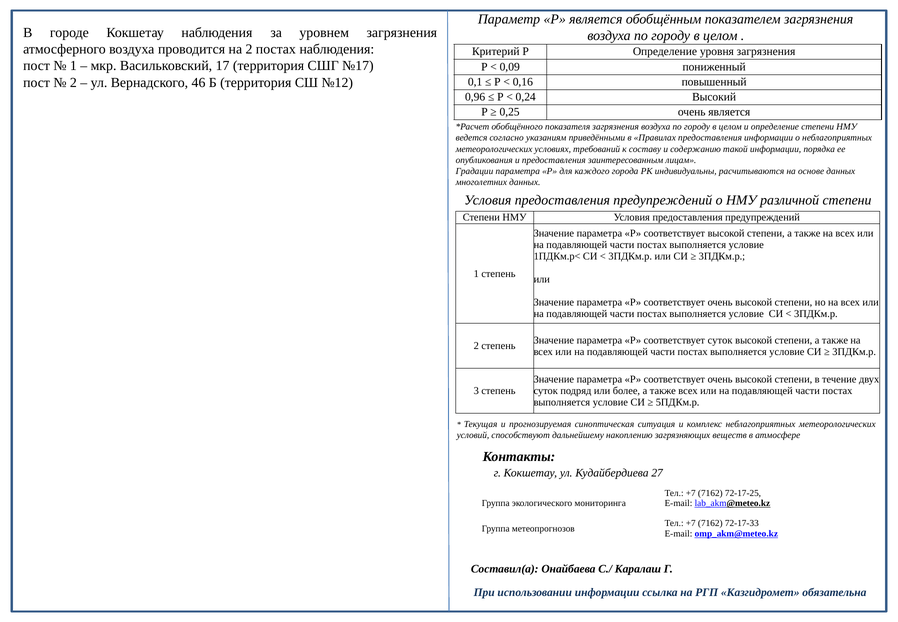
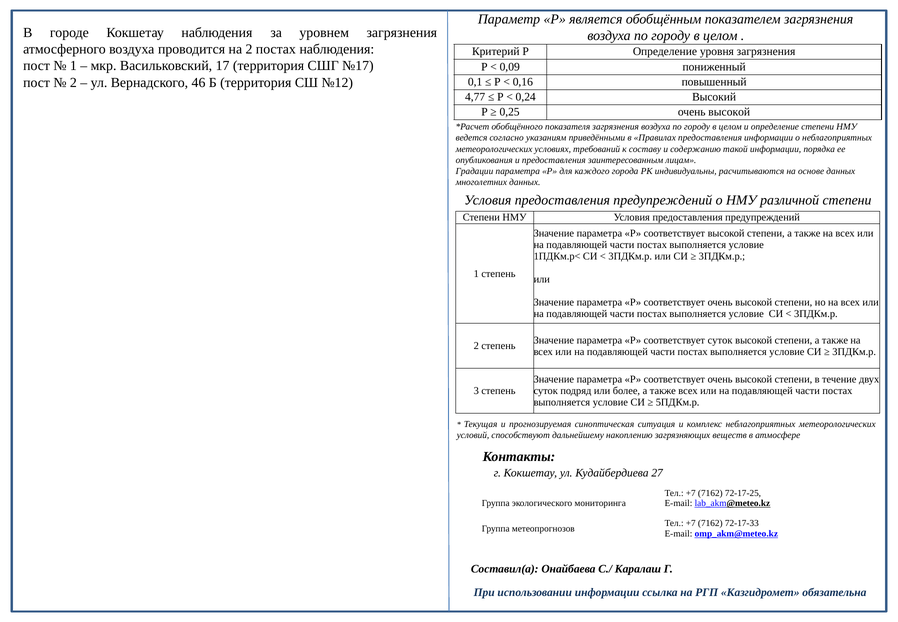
0,96: 0,96 -> 4,77
0,25 очень является: является -> высокой
